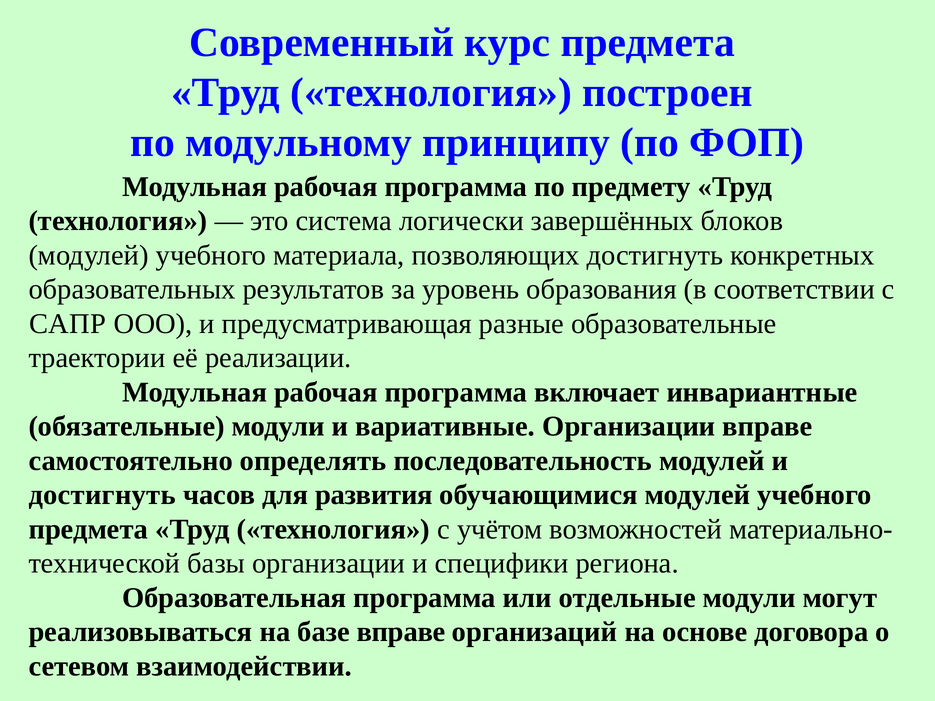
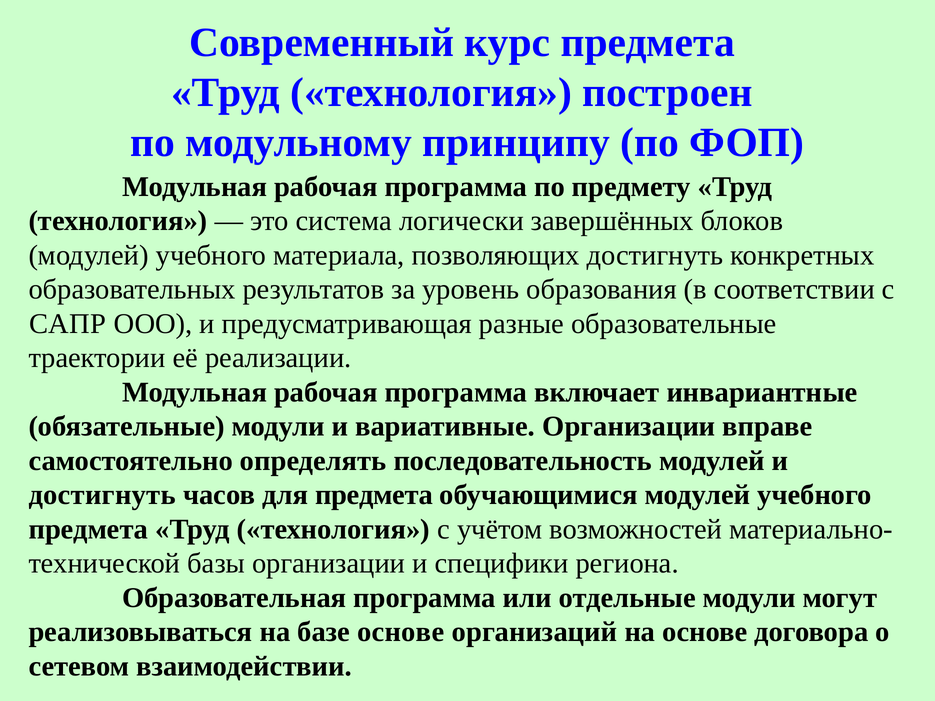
для развития: развития -> предмета
базе вправе: вправе -> основе
